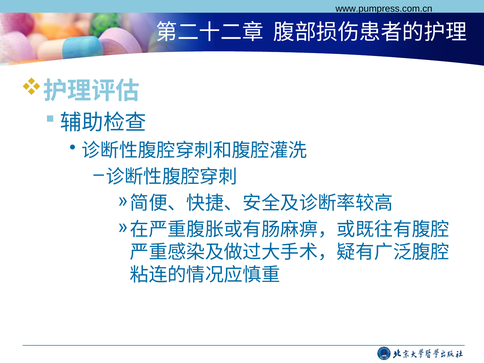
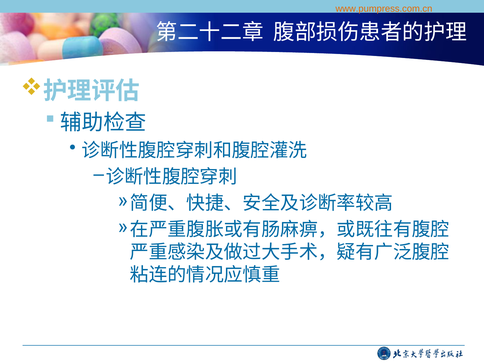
www.pumpress.com.cn colour: black -> orange
